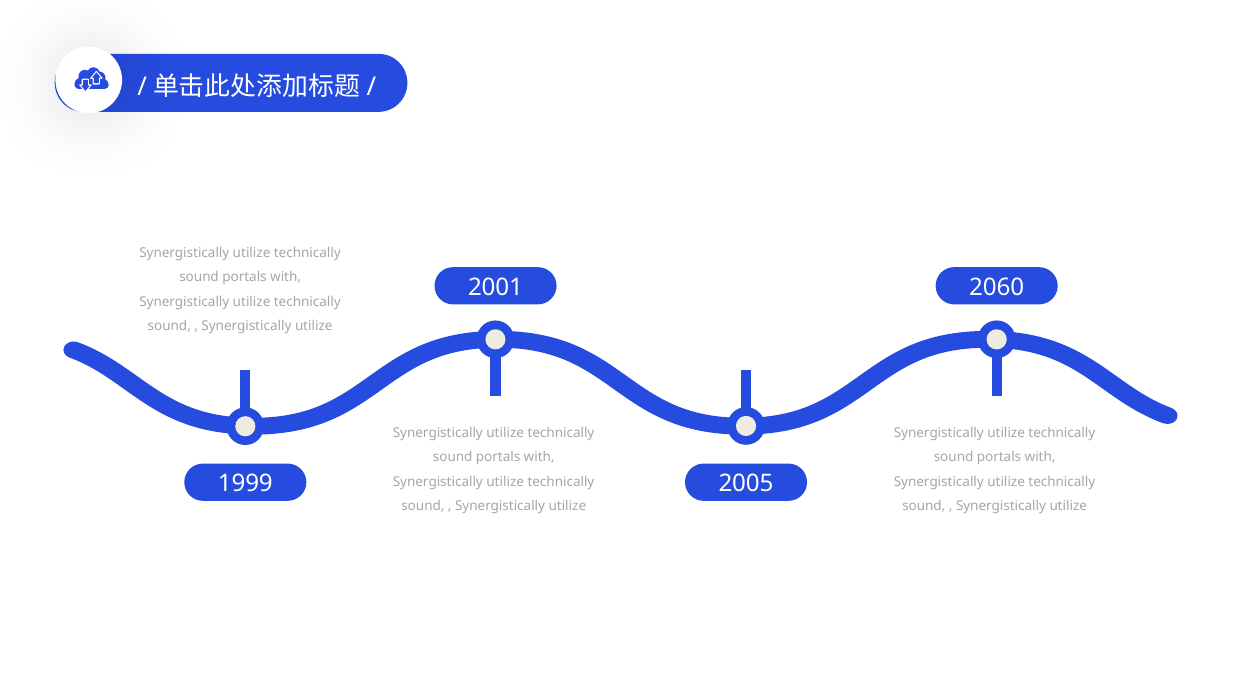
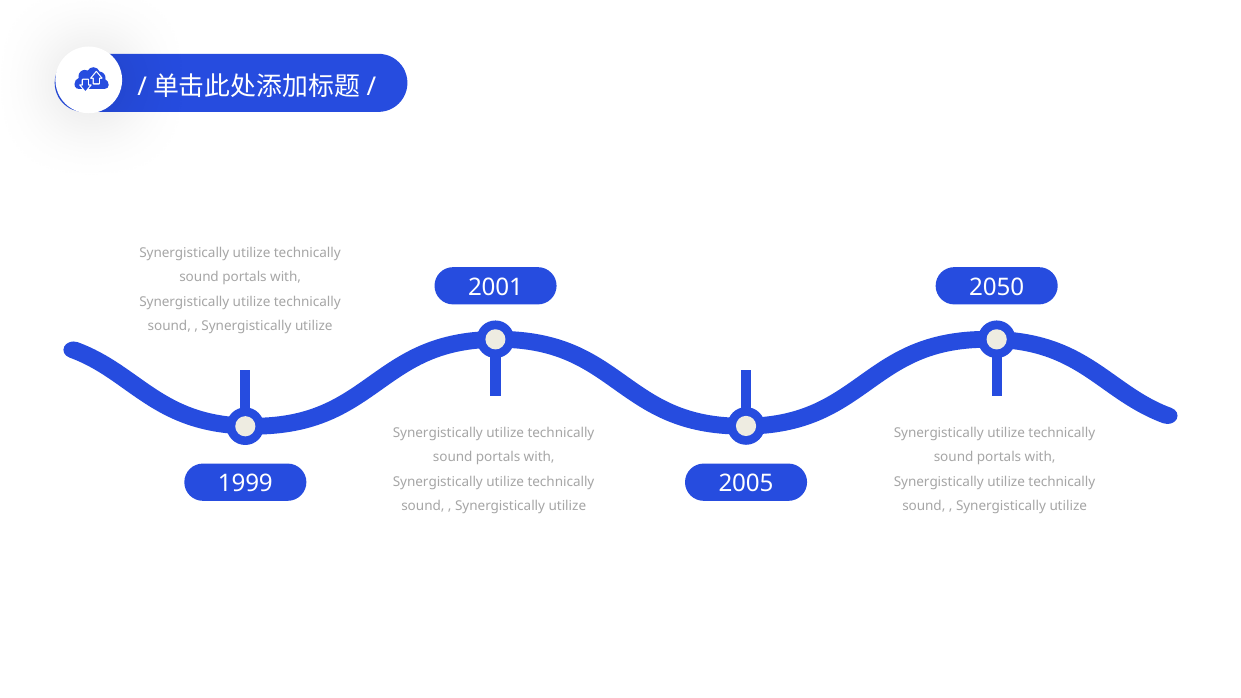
2060: 2060 -> 2050
